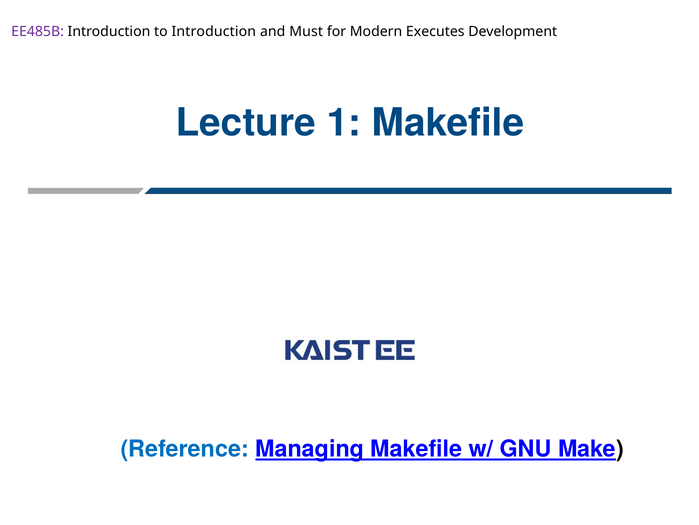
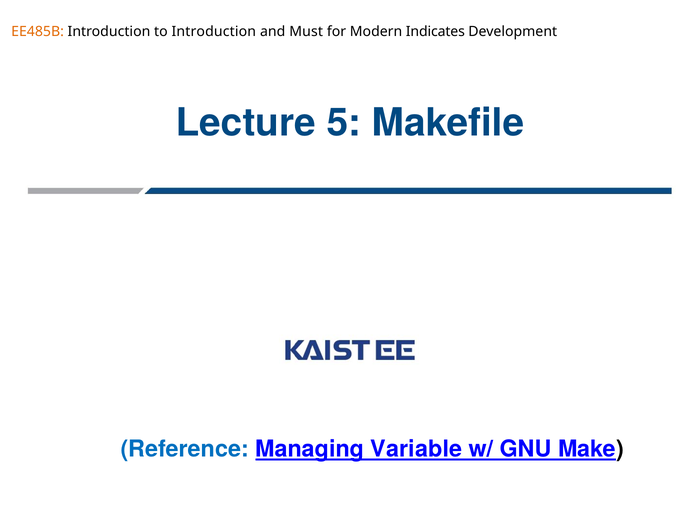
EE485B colour: purple -> orange
Executes: Executes -> Indicates
1: 1 -> 5
Managing Makefile: Makefile -> Variable
